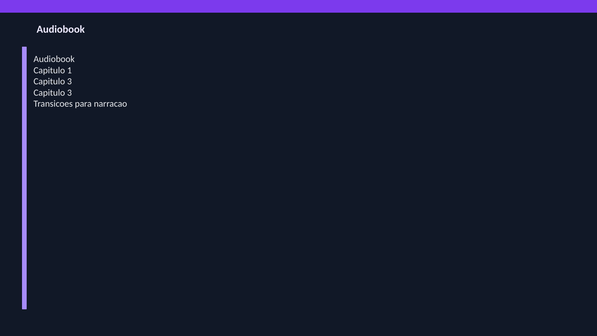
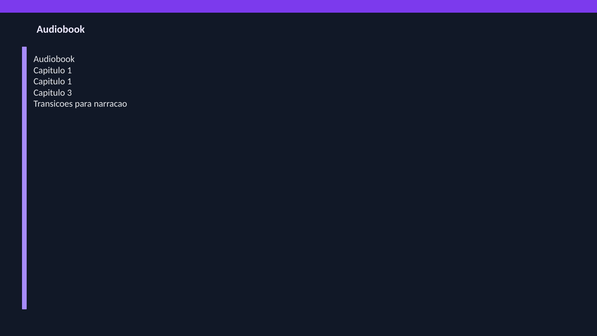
3 at (70, 81): 3 -> 1
